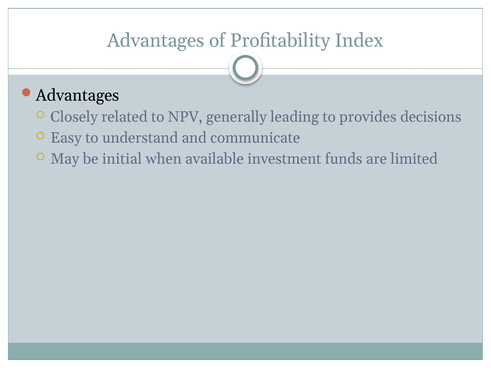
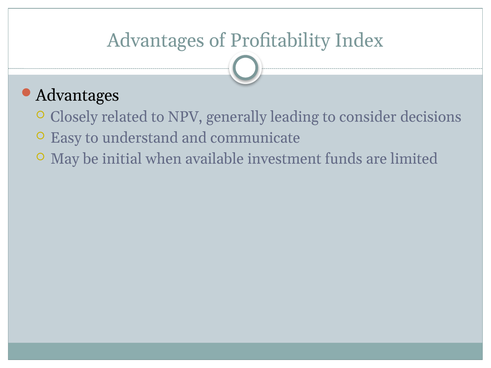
provides: provides -> consider
